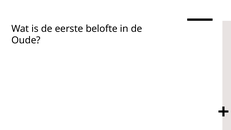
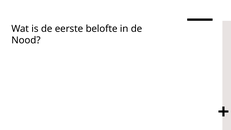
Oude: Oude -> Nood
